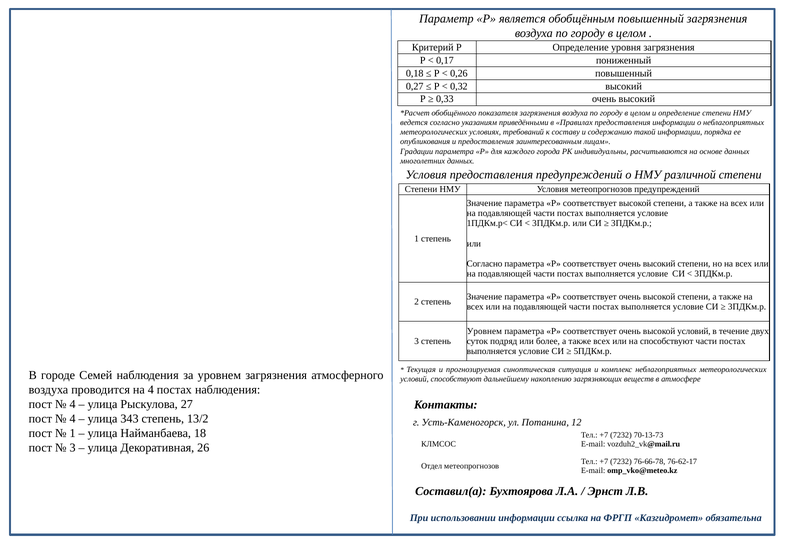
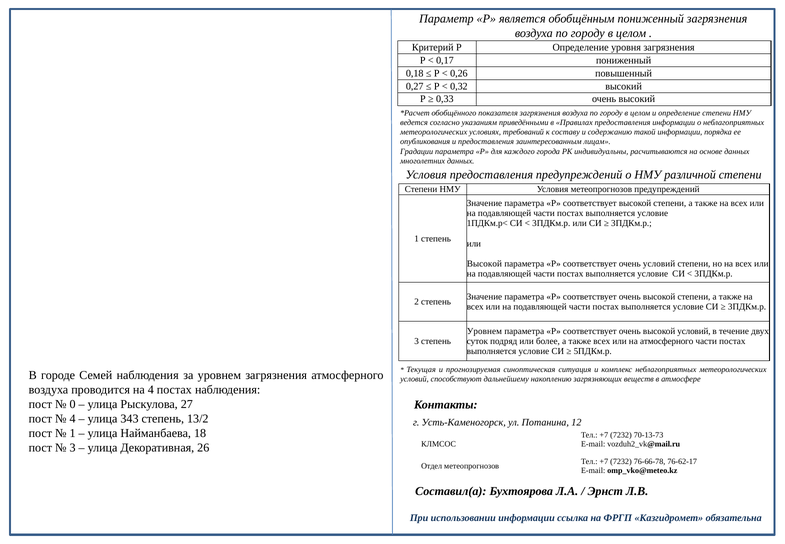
обобщённым повышенный: повышенный -> пониженный
Согласно at (484, 263): Согласно -> Высокой
соответствует очень высокий: высокий -> условий
на способствуют: способствуют -> атмосферного
4 at (73, 404): 4 -> 0
